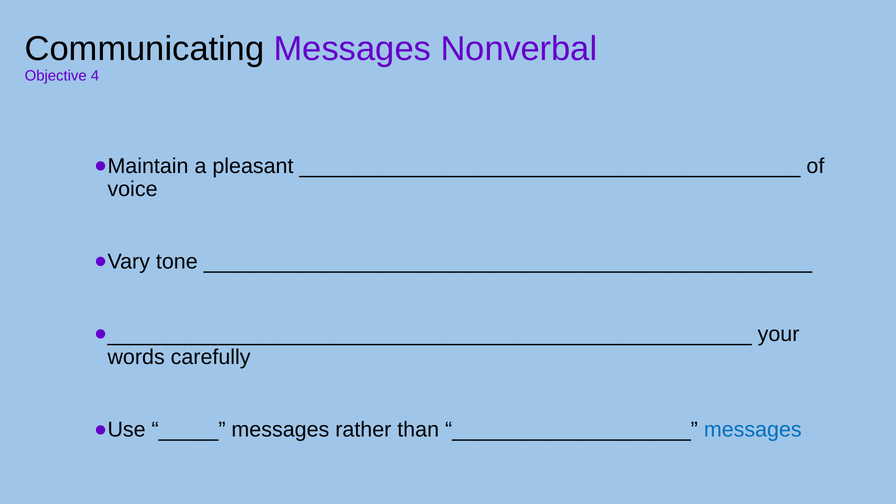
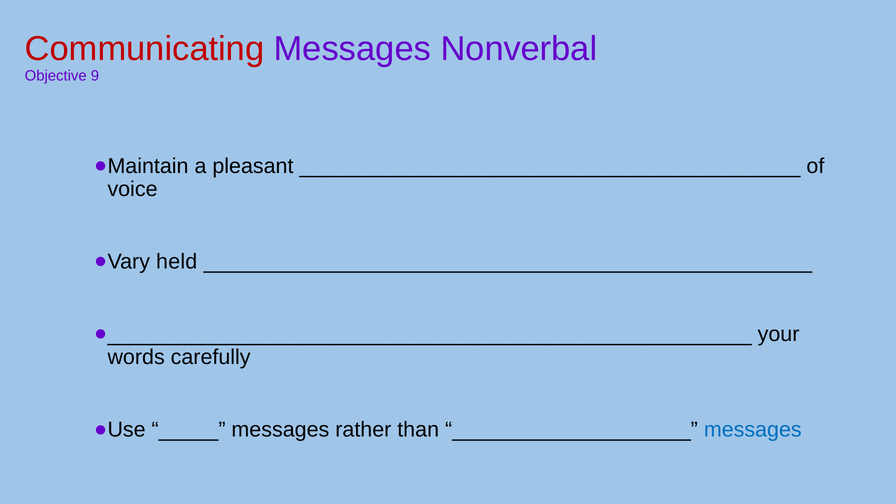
Communicating colour: black -> red
4: 4 -> 9
tone: tone -> held
